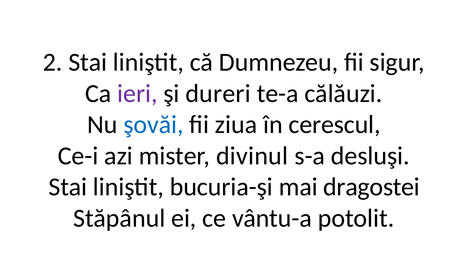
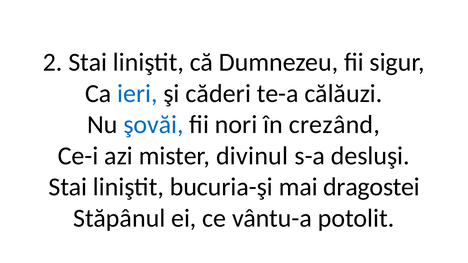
ieri colour: purple -> blue
dureri: dureri -> căderi
ziua: ziua -> nori
cerescul: cerescul -> crezând
